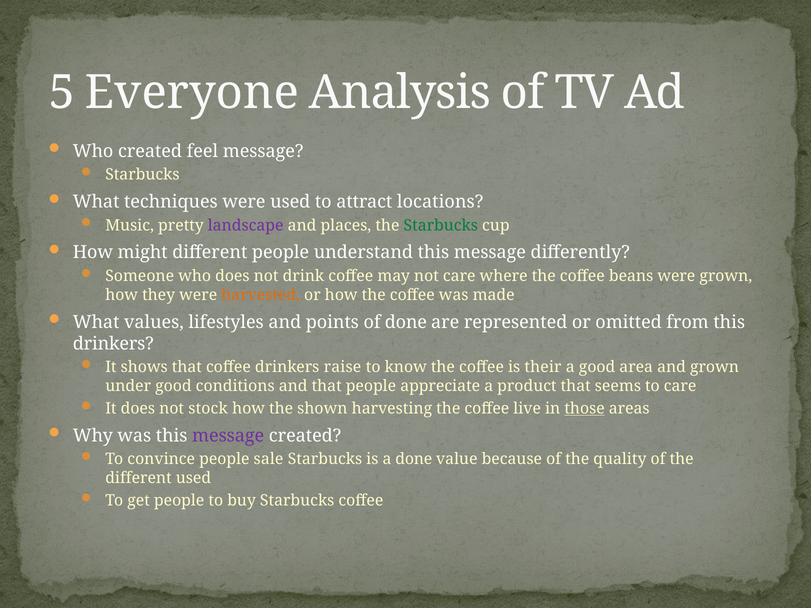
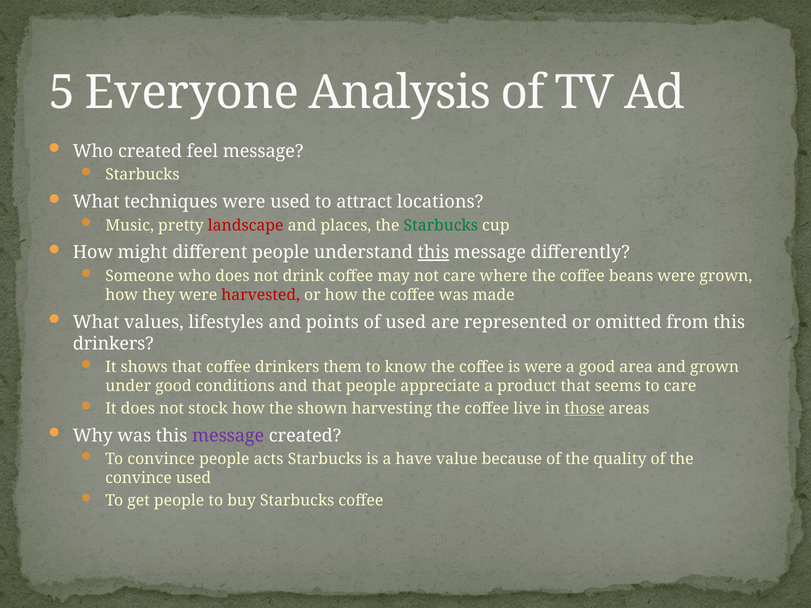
landscape colour: purple -> red
this at (433, 253) underline: none -> present
harvested colour: orange -> red
of done: done -> used
raise: raise -> them
is their: their -> were
sale: sale -> acts
a done: done -> have
different at (139, 478): different -> convince
